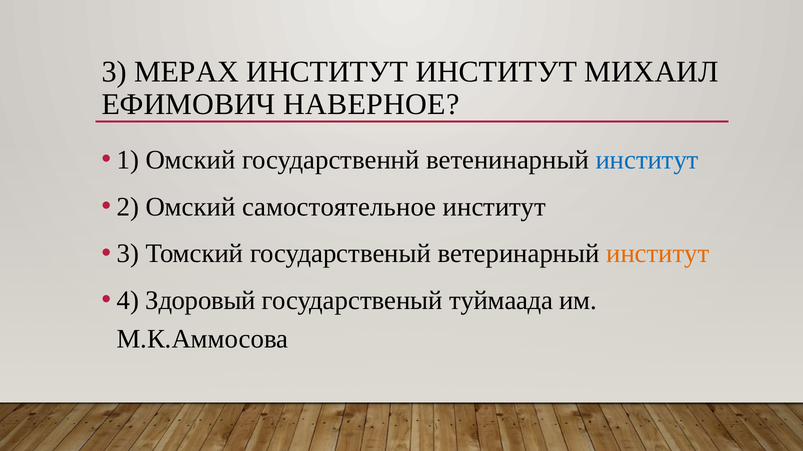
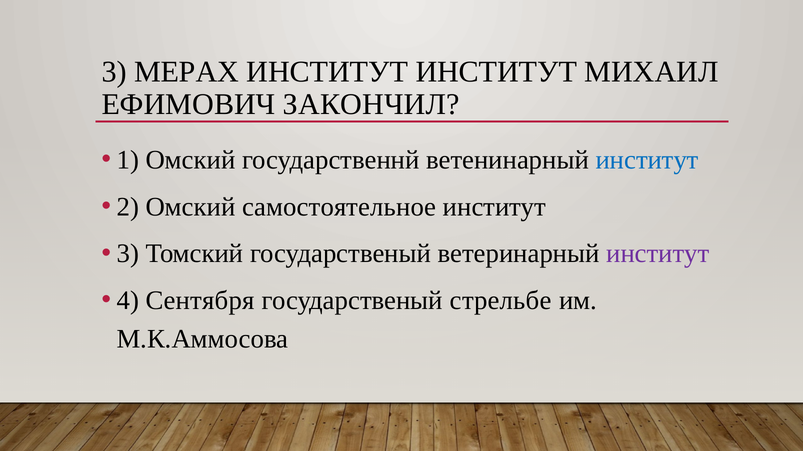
НАВЕРНОЕ: НАВЕРНОЕ -> ЗАКОНЧИЛ
институт at (658, 254) colour: orange -> purple
Здоровый: Здоровый -> Сентября
туймаада: туймаада -> стрельбе
